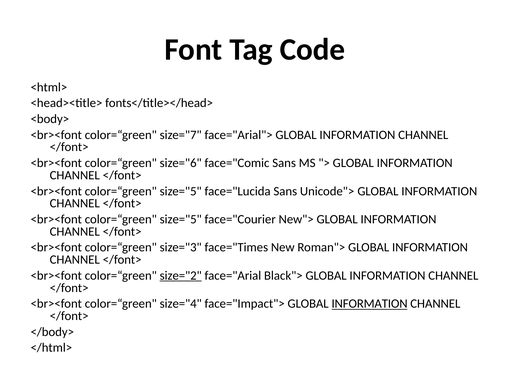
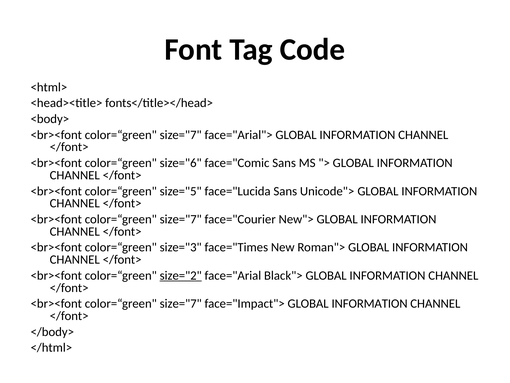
size="5 at (181, 219): size="5 -> size="7
size="4 at (181, 303): size="4 -> size="7
INFORMATION at (370, 303) underline: present -> none
